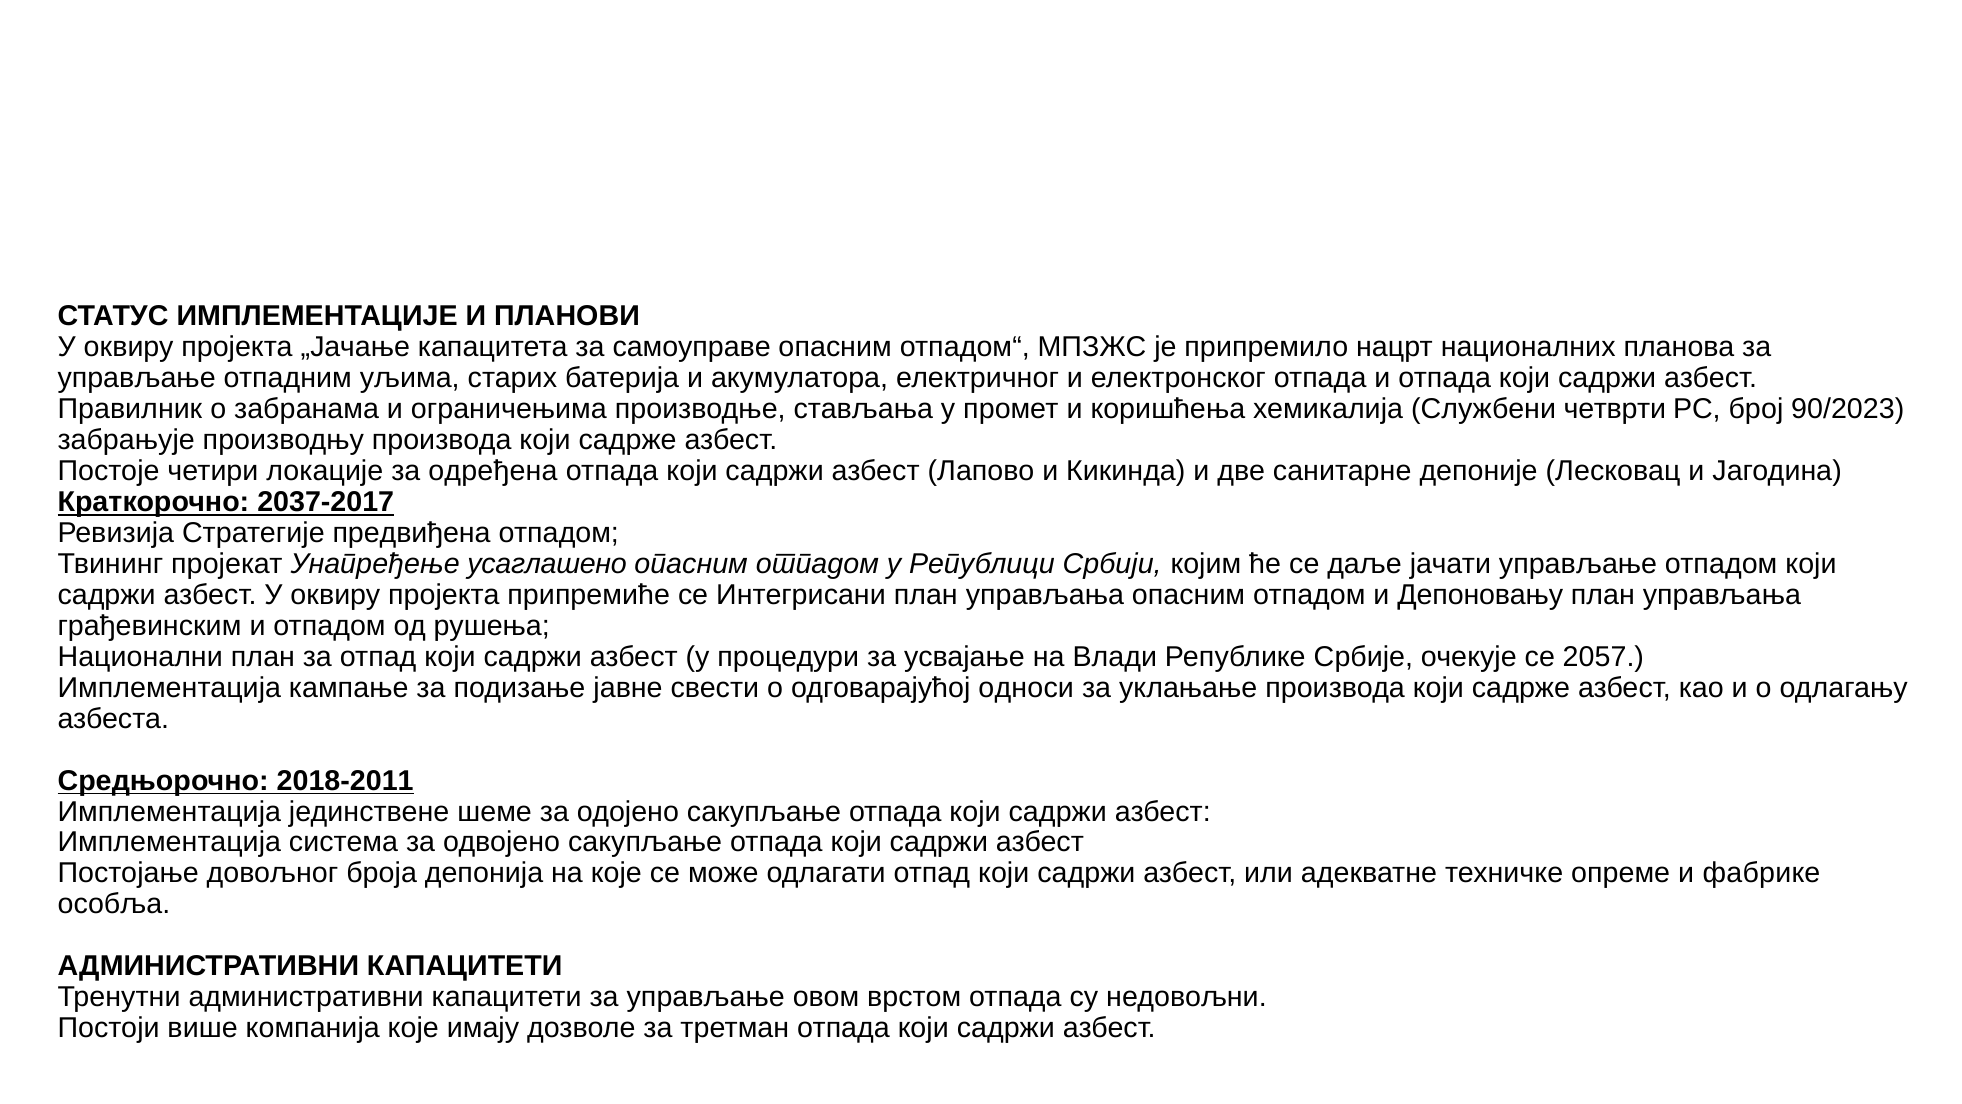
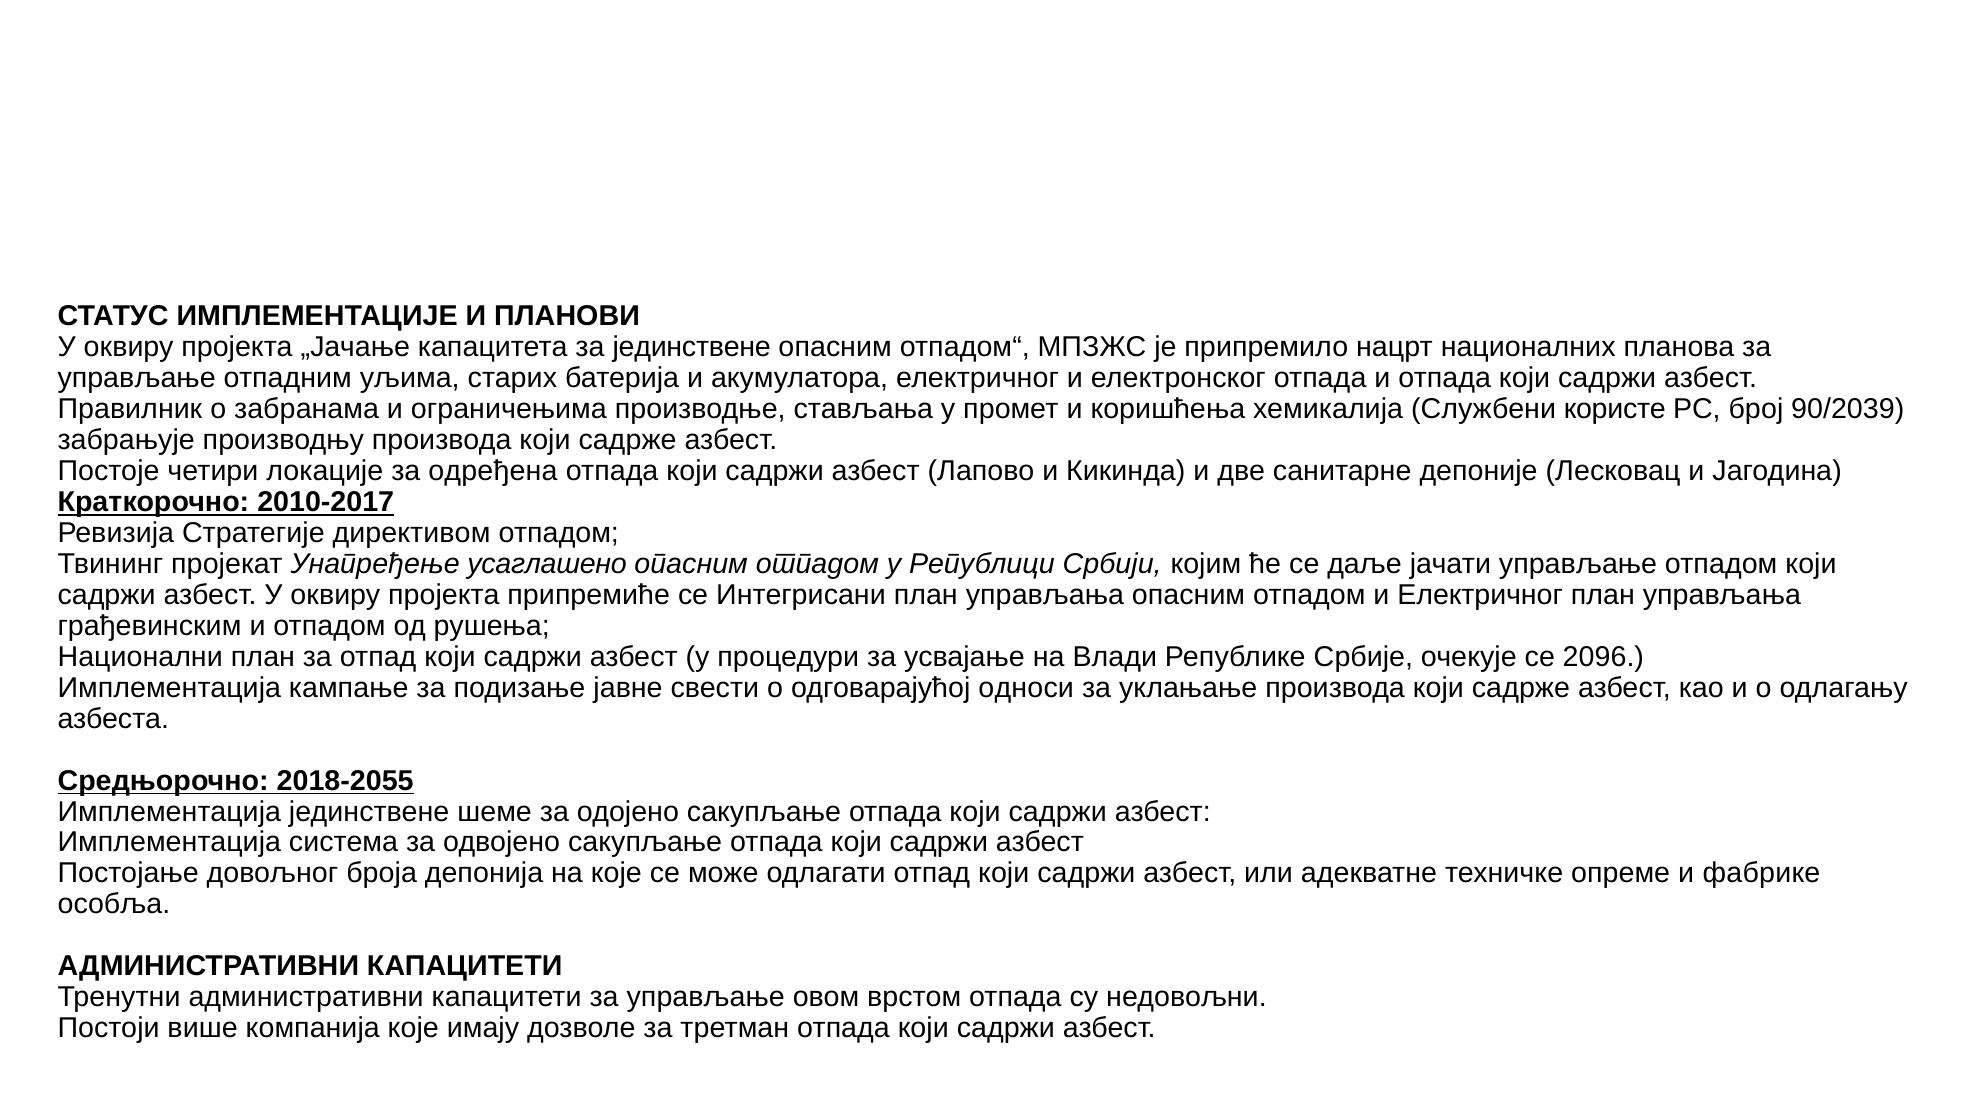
за самоуправе: самоуправе -> јединствене
четврти: четврти -> користе
90/2023: 90/2023 -> 90/2039
2037-2017: 2037-2017 -> 2010-2017
предвиђена: предвиђена -> директивом
и Депоновању: Депоновању -> Електричног
2057: 2057 -> 2096
2018-2011: 2018-2011 -> 2018-2055
